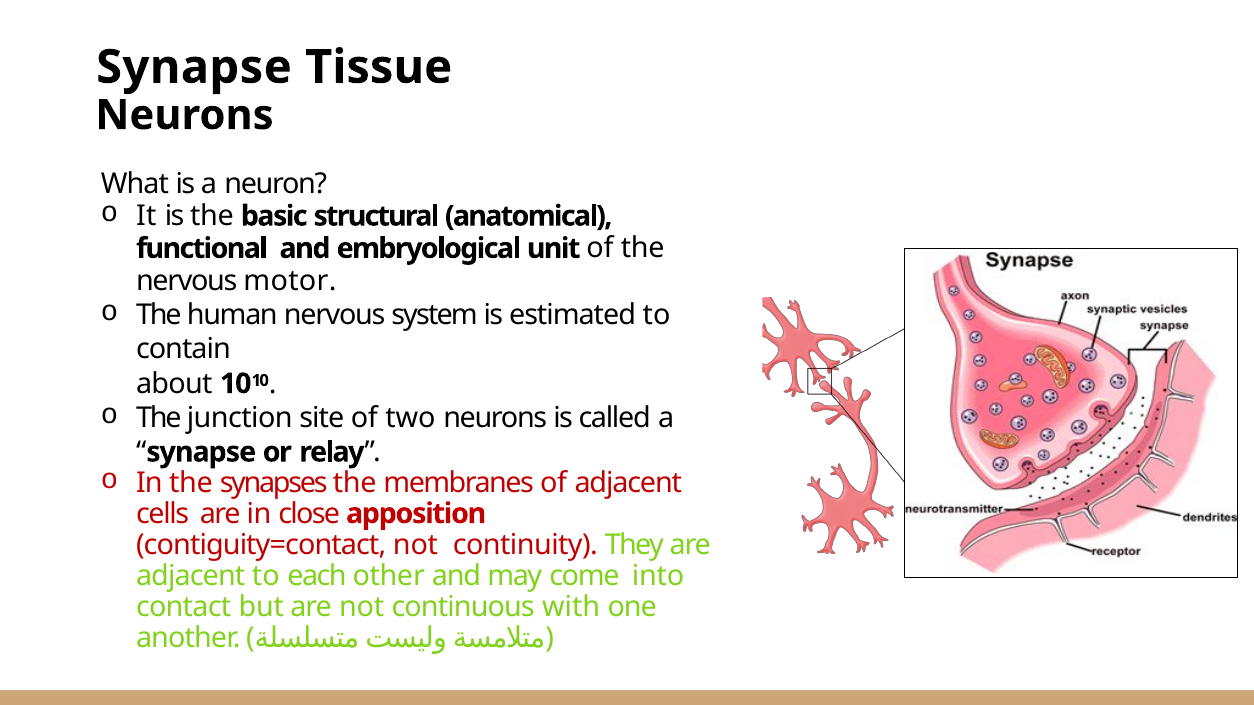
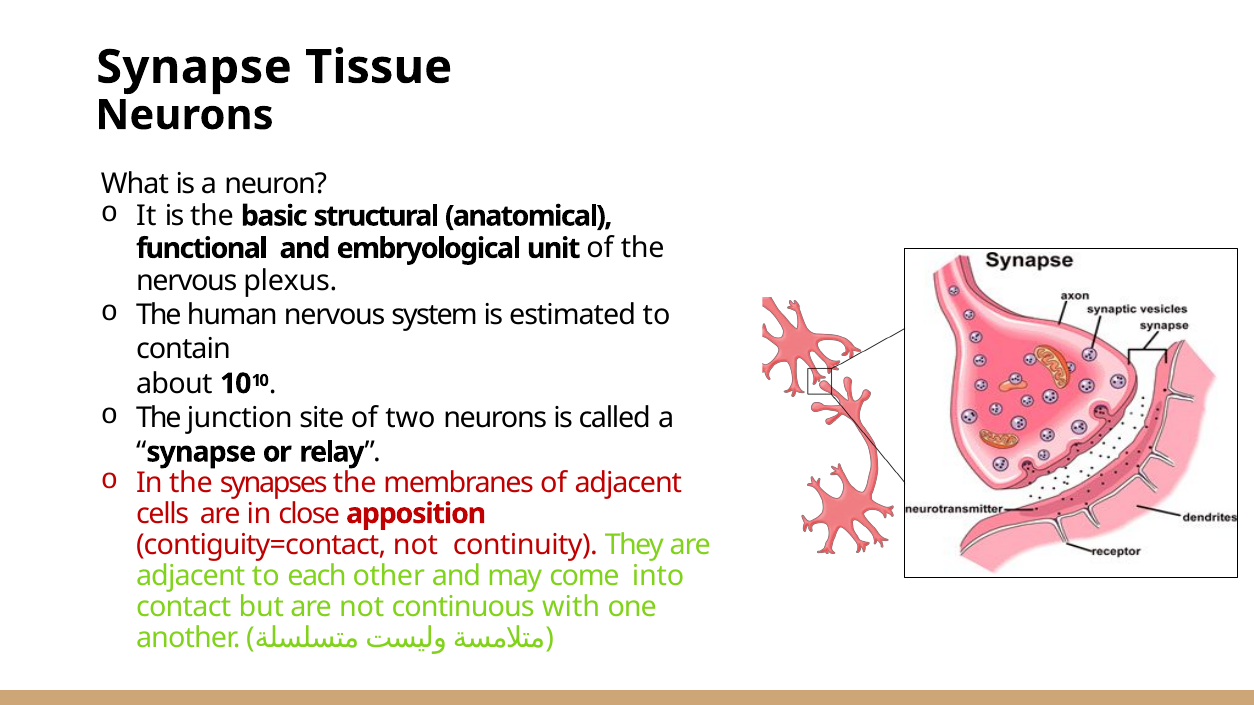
motor: motor -> plexus
